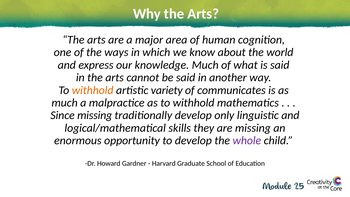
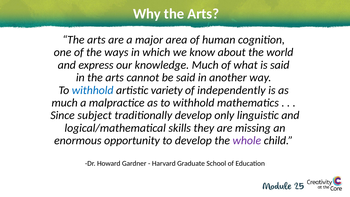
withhold at (93, 90) colour: orange -> blue
communicates: communicates -> independently
Since missing: missing -> subject
